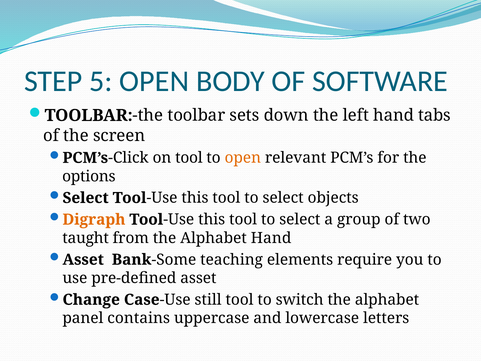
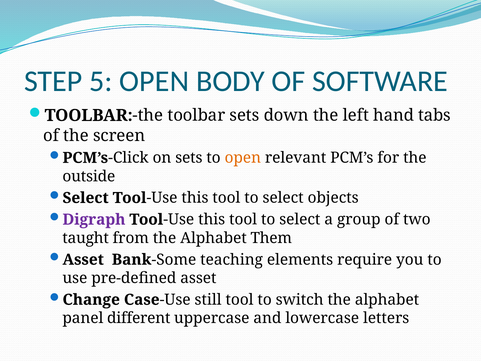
on tool: tool -> sets
options: options -> outside
Digraph colour: orange -> purple
Alphabet Hand: Hand -> Them
contains: contains -> different
